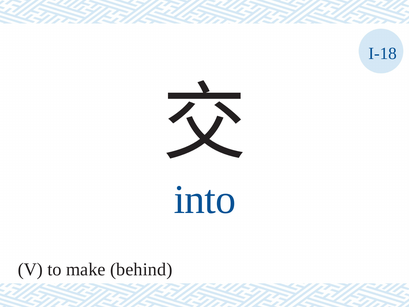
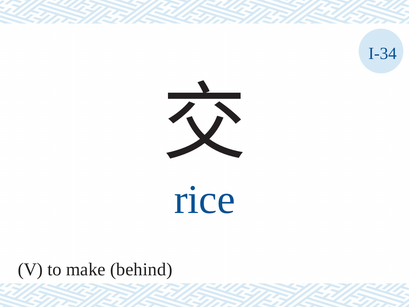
I-18: I-18 -> I-34
into: into -> rice
